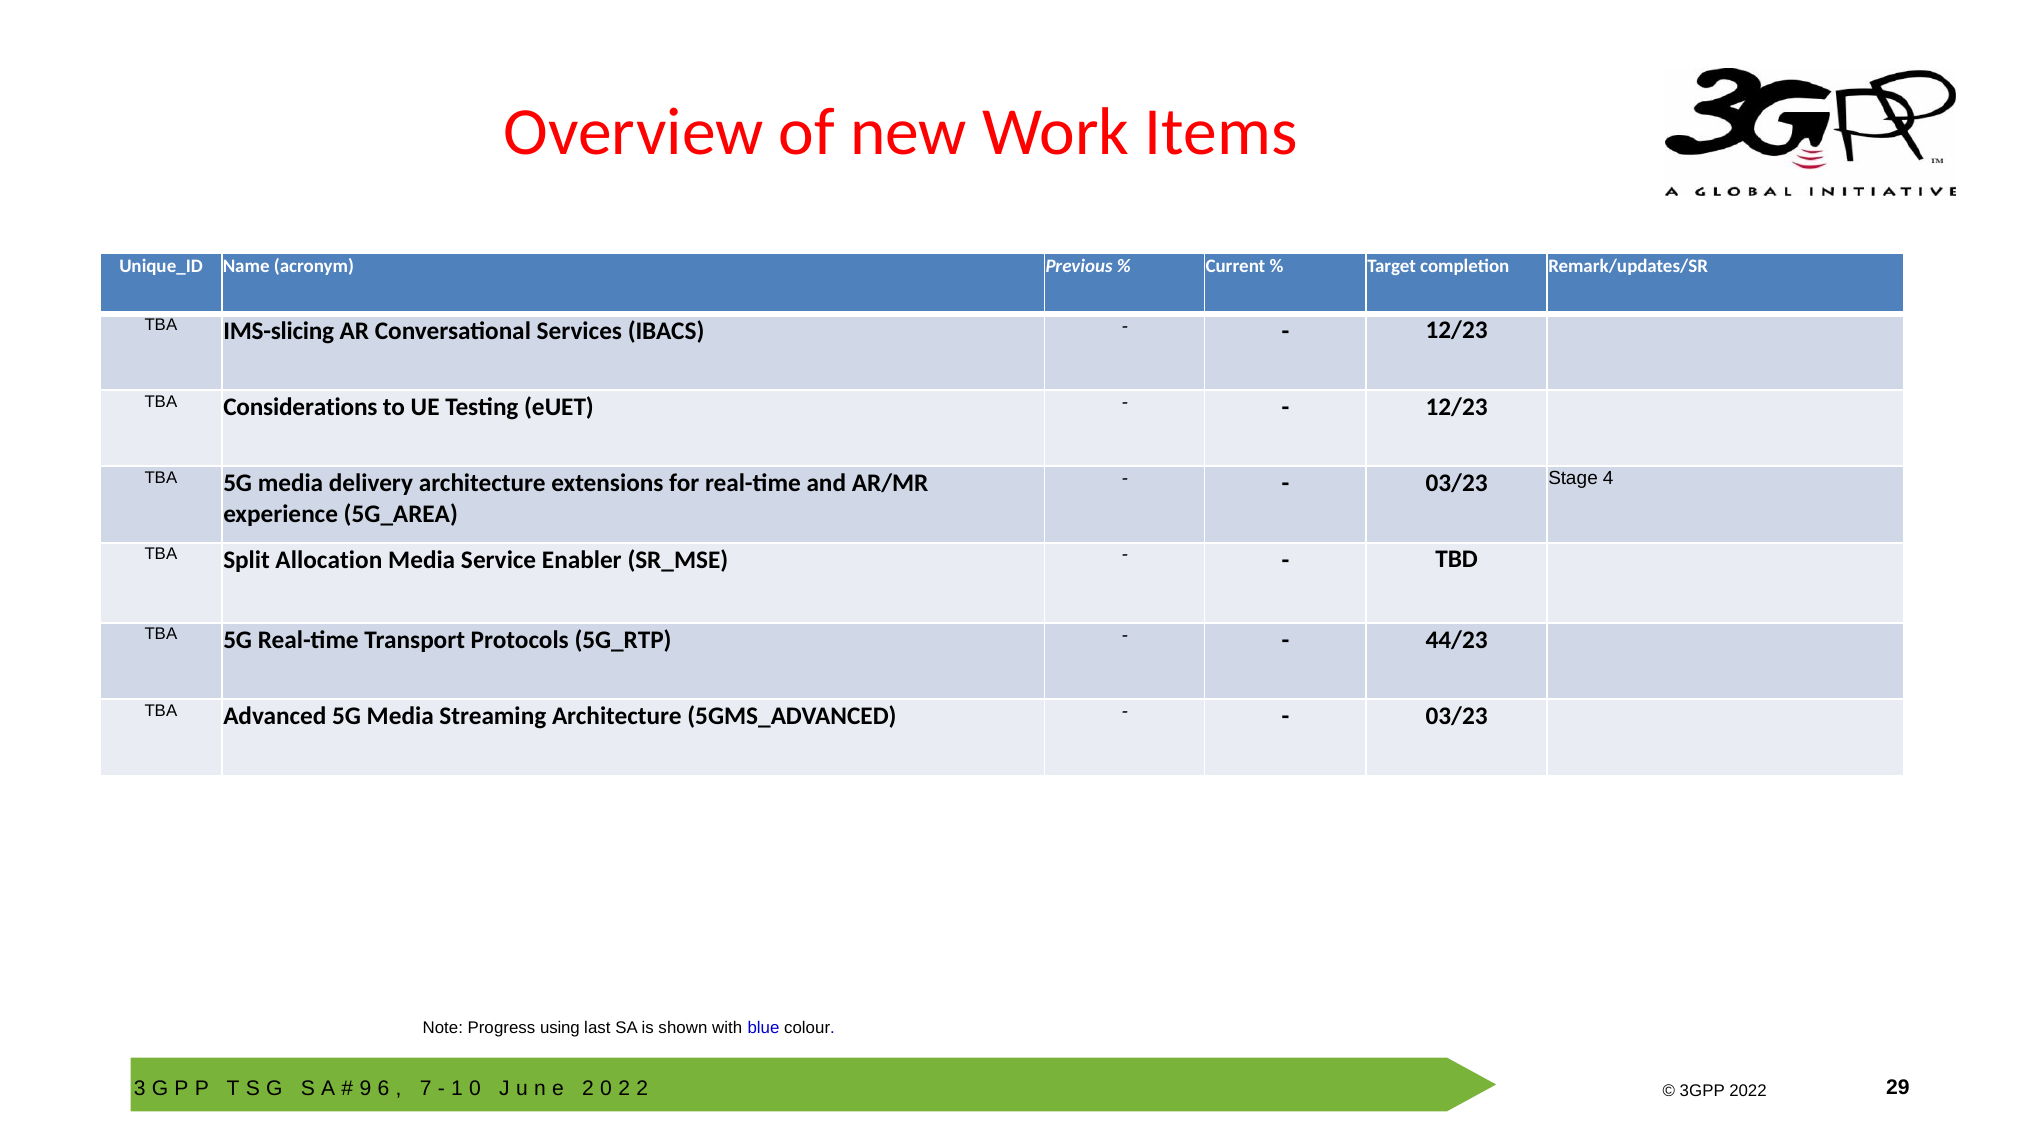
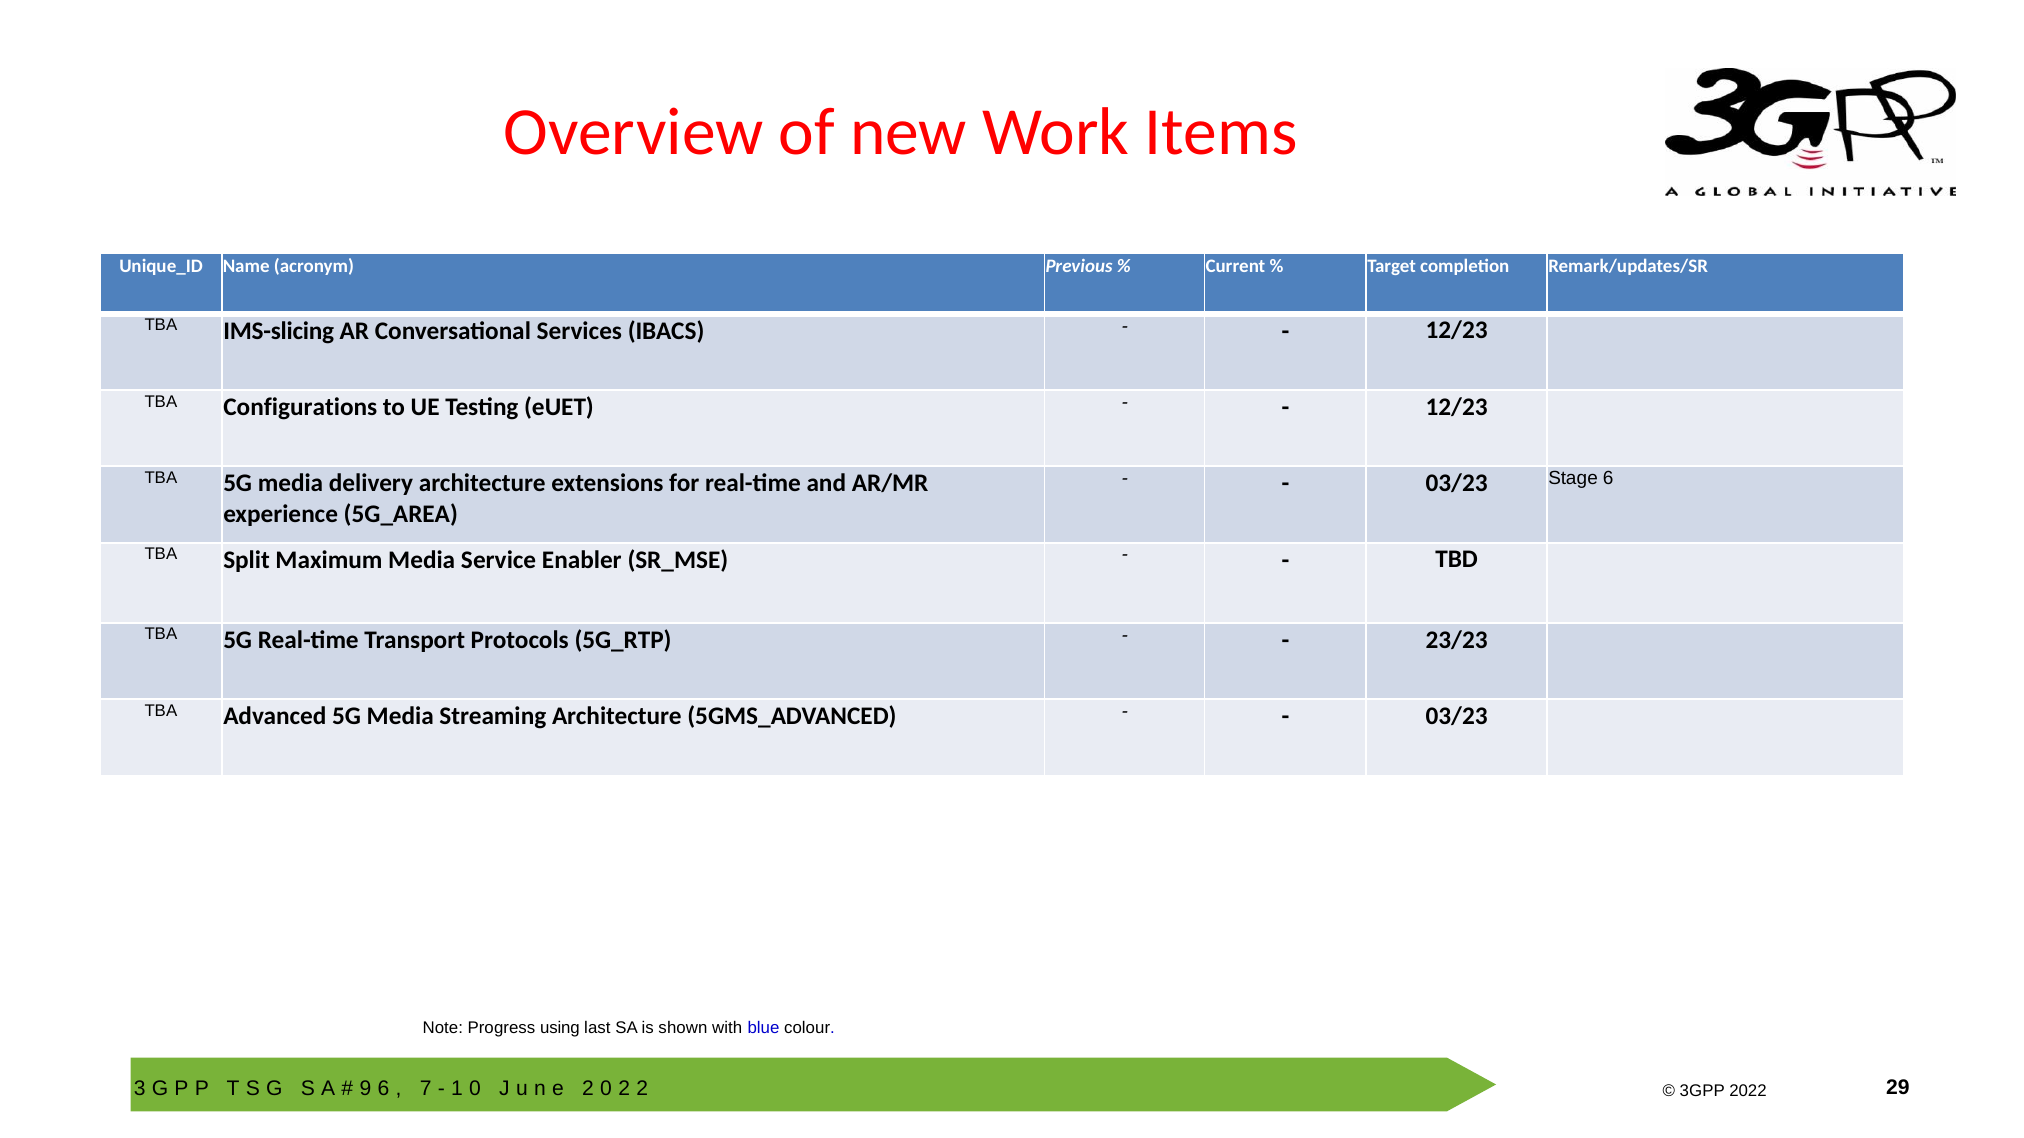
Considerations: Considerations -> Configurations
Stage 4: 4 -> 6
Allocation: Allocation -> Maximum
44/23: 44/23 -> 23/23
